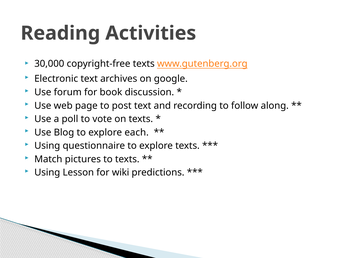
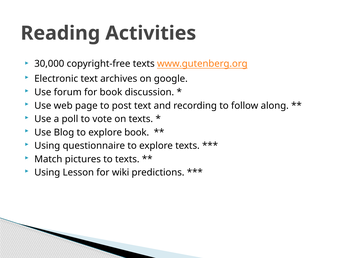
explore each: each -> book
